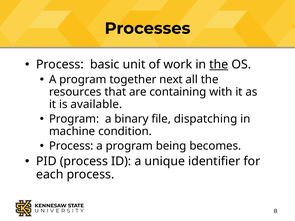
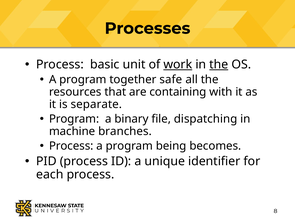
work underline: none -> present
next: next -> safe
available: available -> separate
condition: condition -> branches
